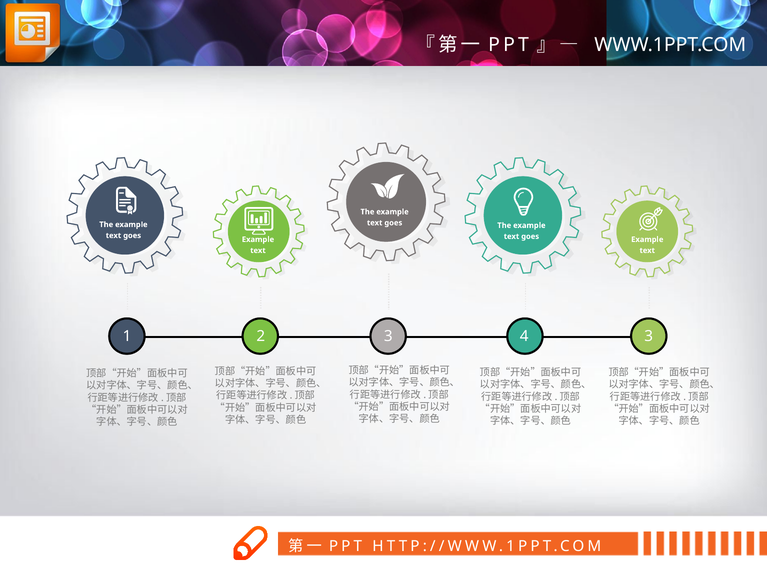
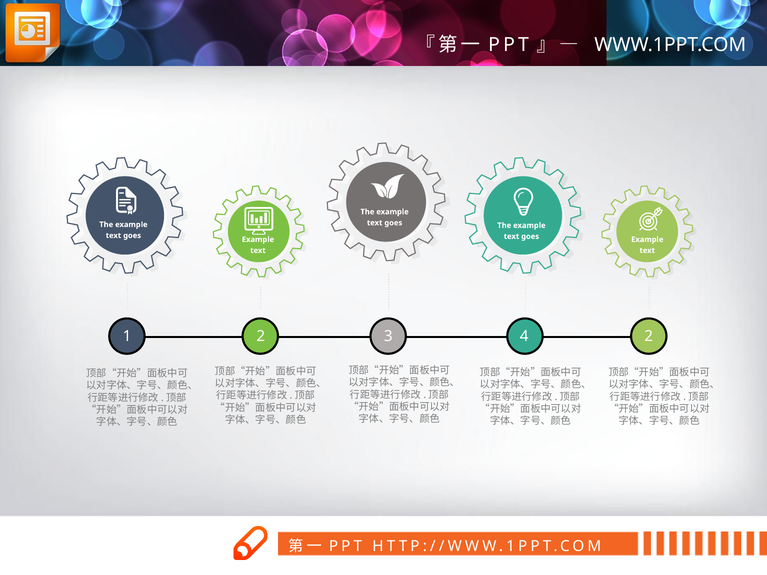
4 3: 3 -> 2
